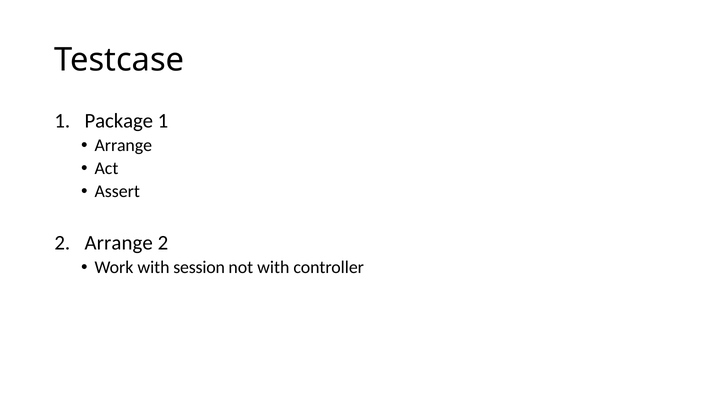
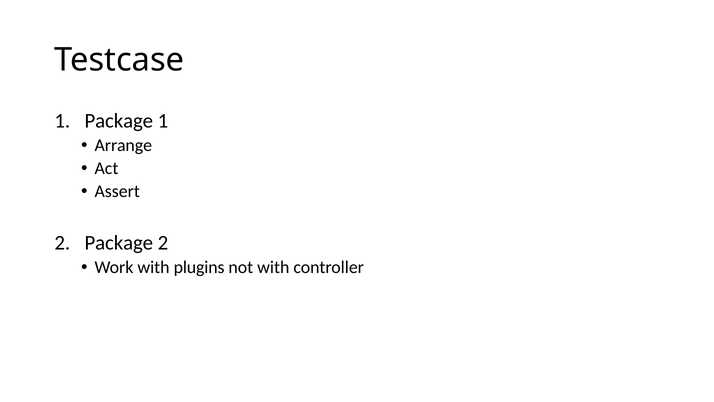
2 Arrange: Arrange -> Package
session: session -> plugins
